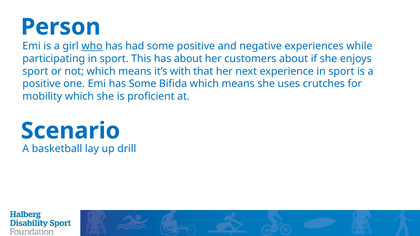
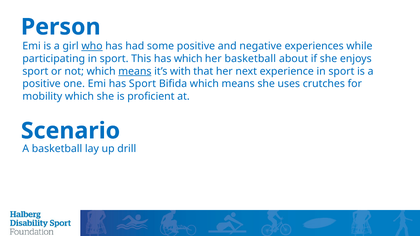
has about: about -> which
her customers: customers -> basketball
means at (135, 71) underline: none -> present
has Some: Some -> Sport
